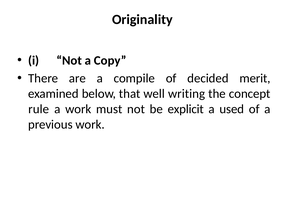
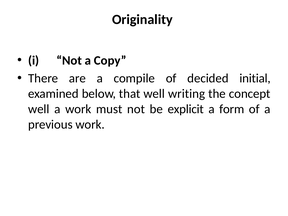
merit: merit -> initial
rule at (39, 109): rule -> well
used: used -> form
